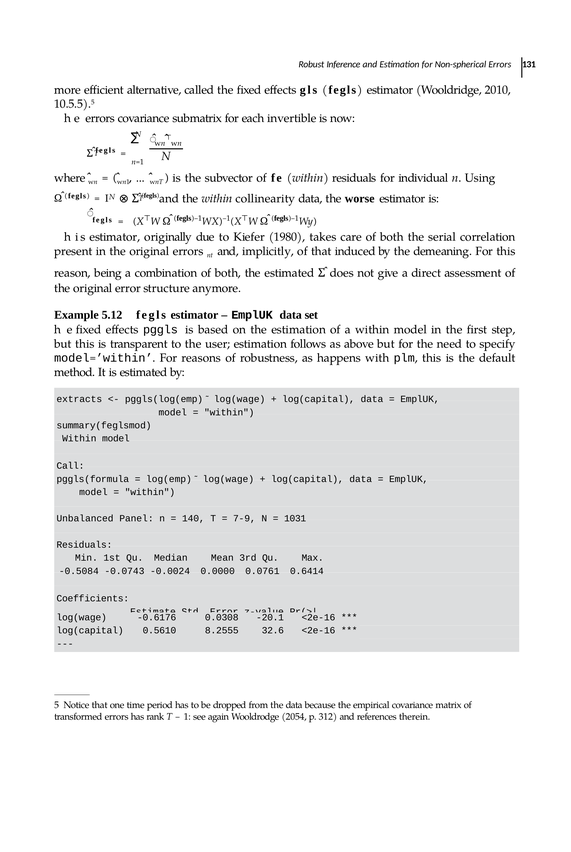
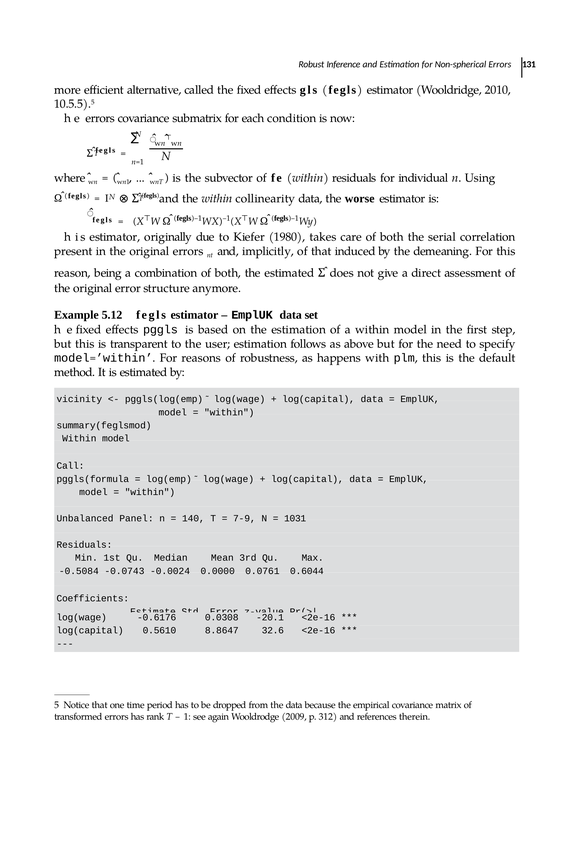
invertible: invertible -> condition
extracts: extracts -> vicinity
0.6414: 0.6414 -> 0.6044
8.2555: 8.2555 -> 8.8647
2054: 2054 -> 2009
